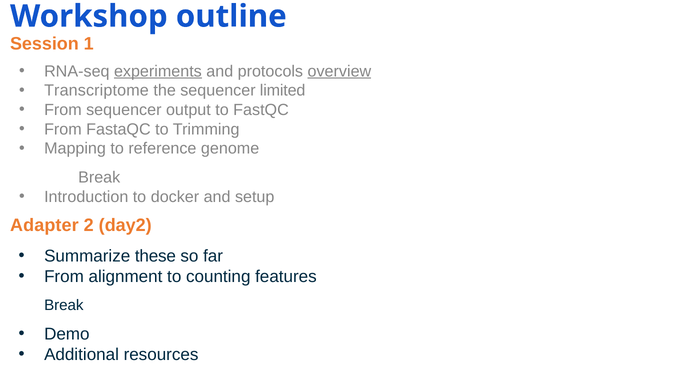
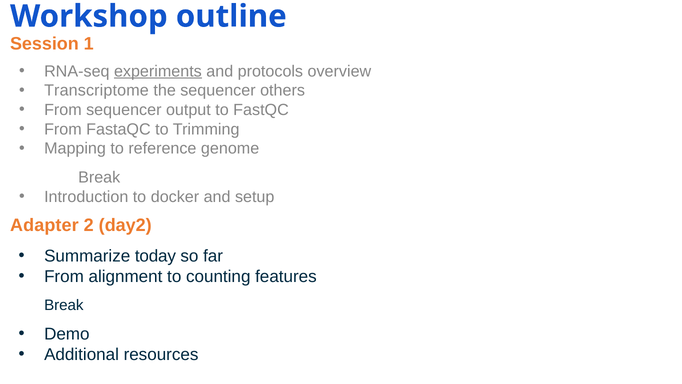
overview underline: present -> none
limited: limited -> others
these: these -> today
